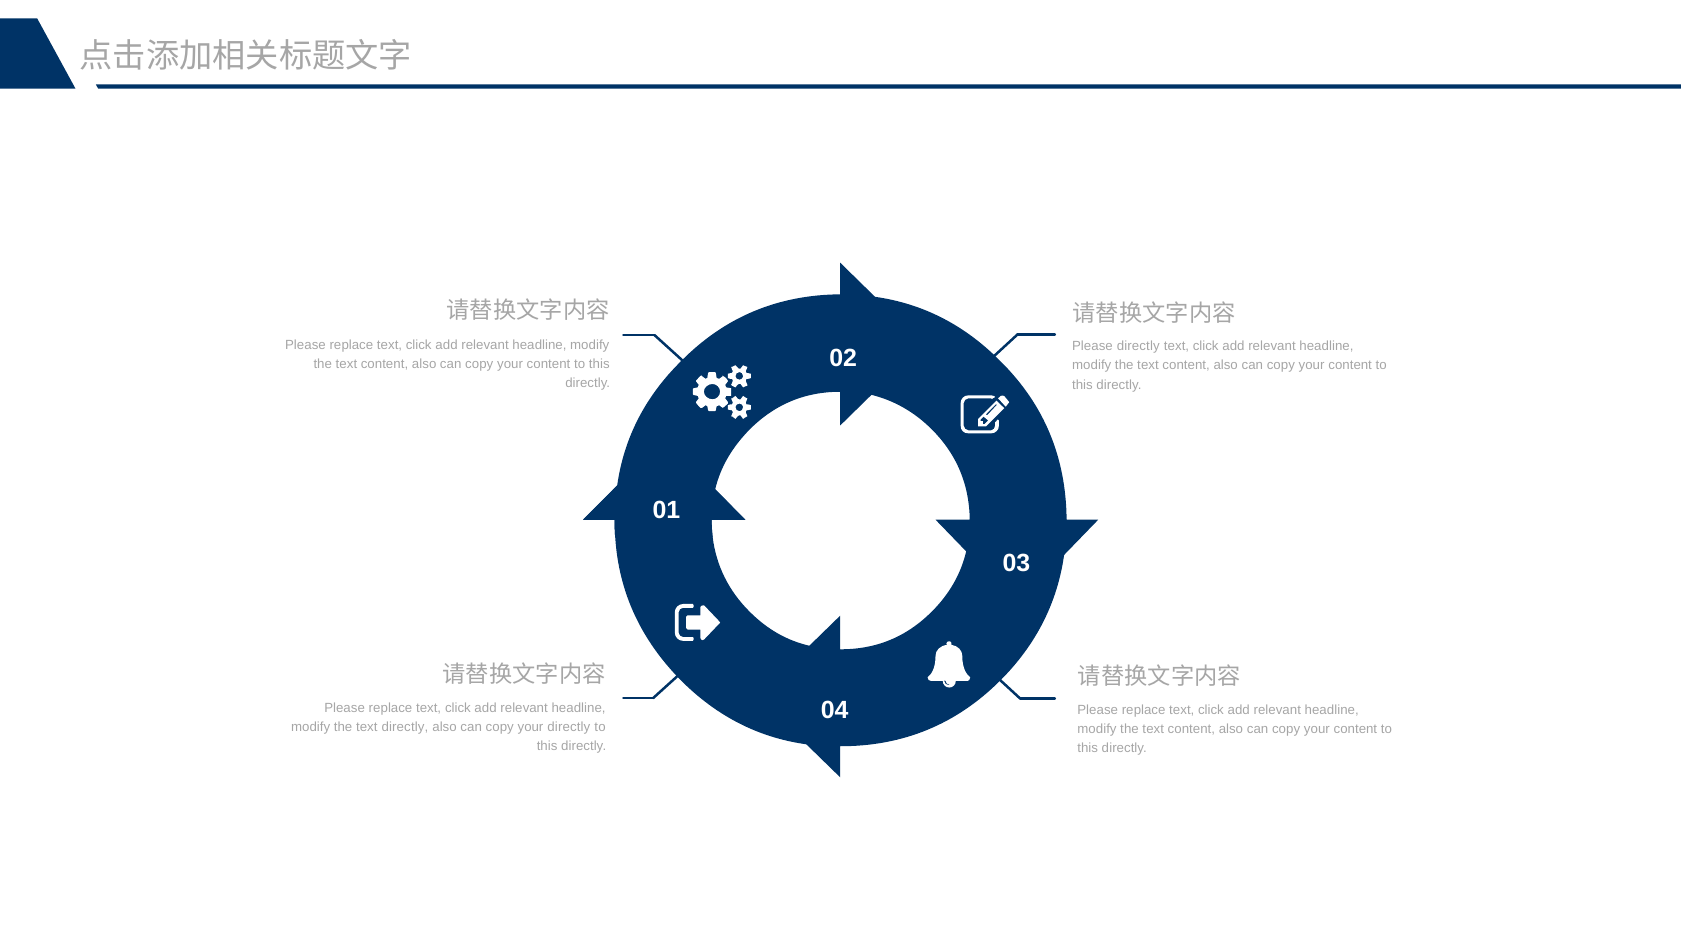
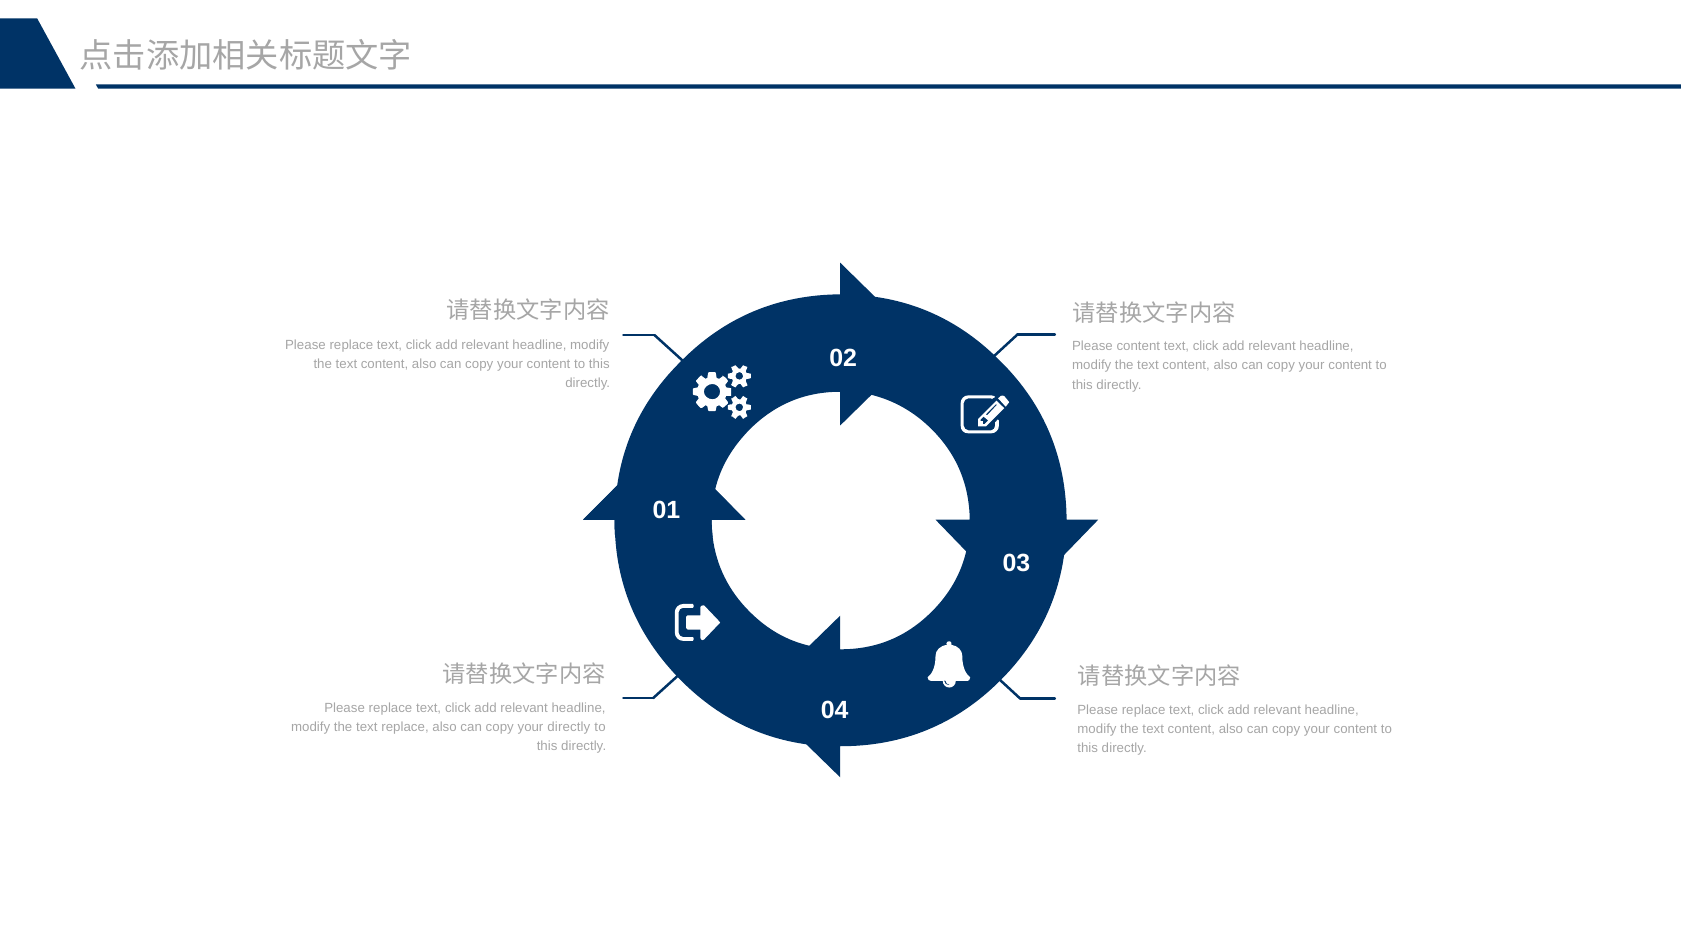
Please directly: directly -> content
text directly: directly -> replace
